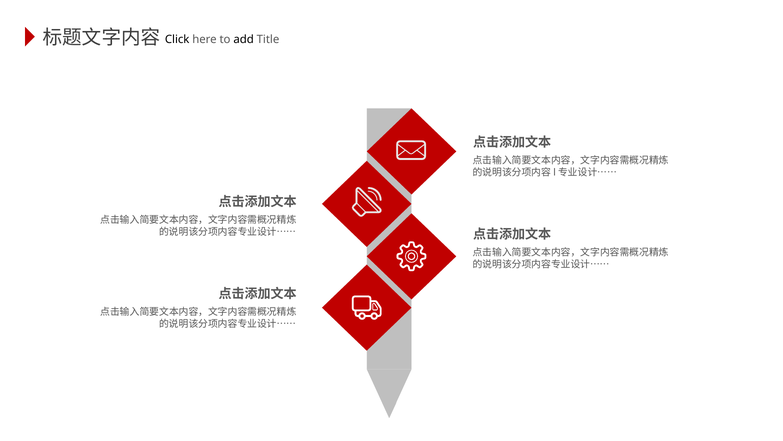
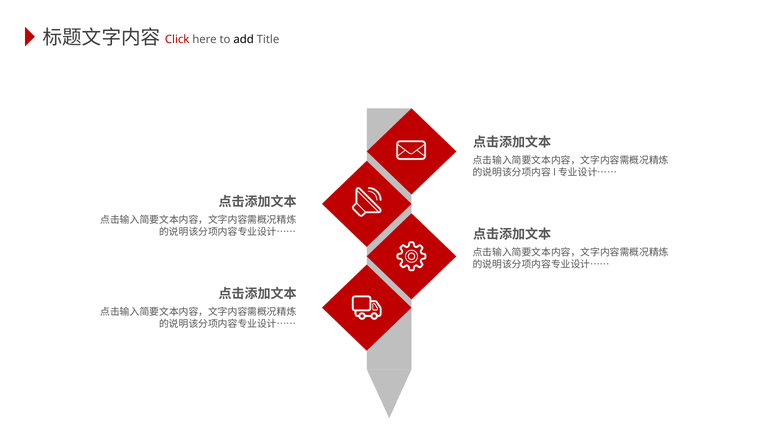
Click colour: black -> red
